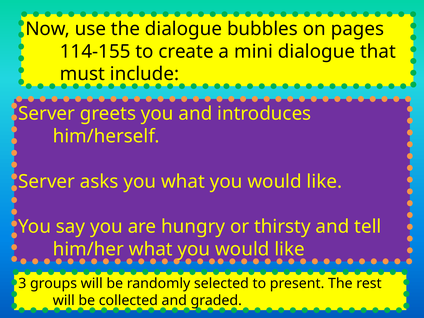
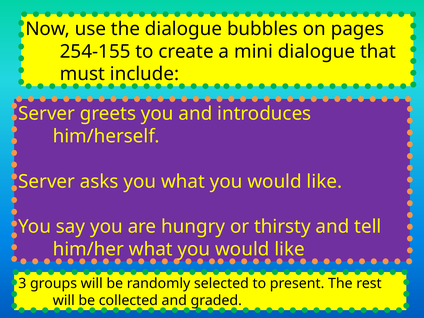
114-155: 114-155 -> 254-155
